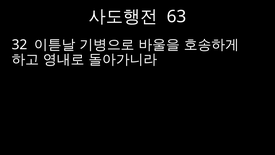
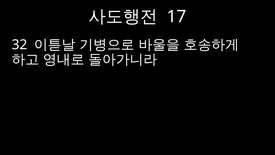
63: 63 -> 17
